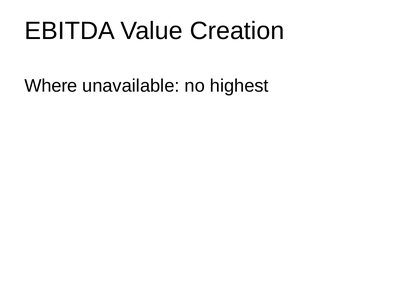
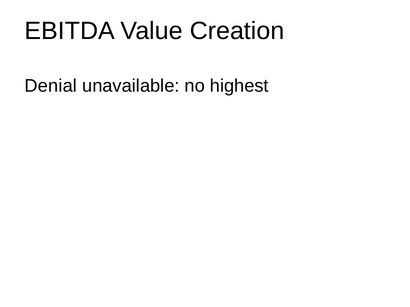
Where: Where -> Denial
